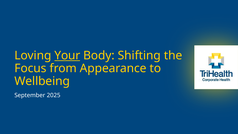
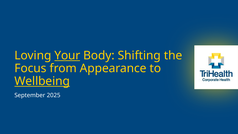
Wellbeing underline: none -> present
